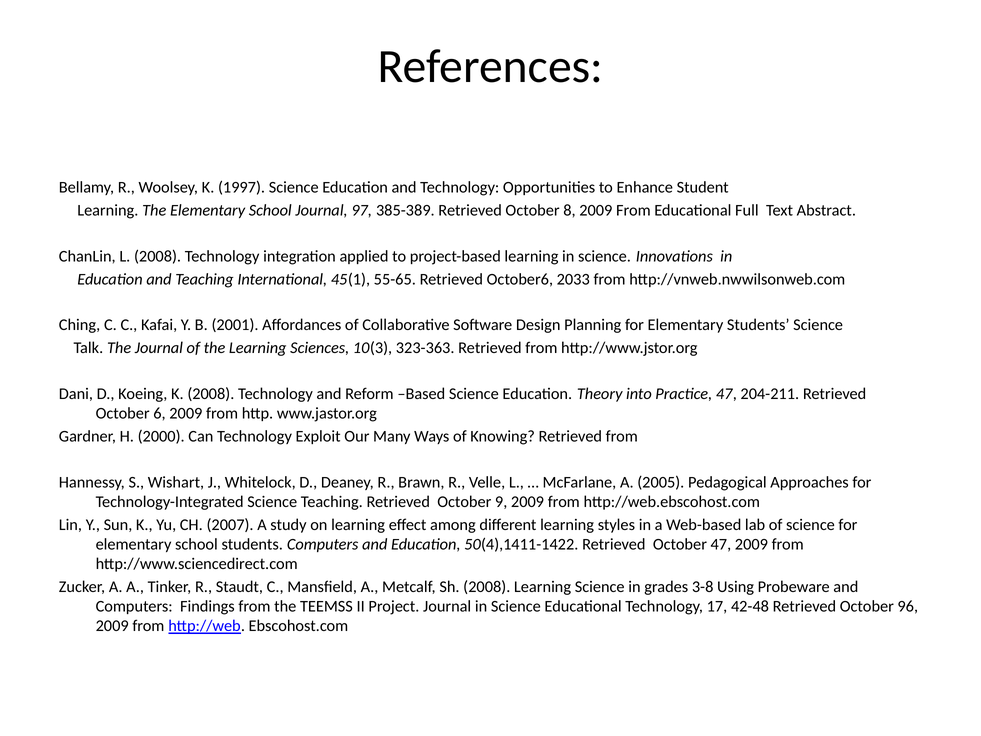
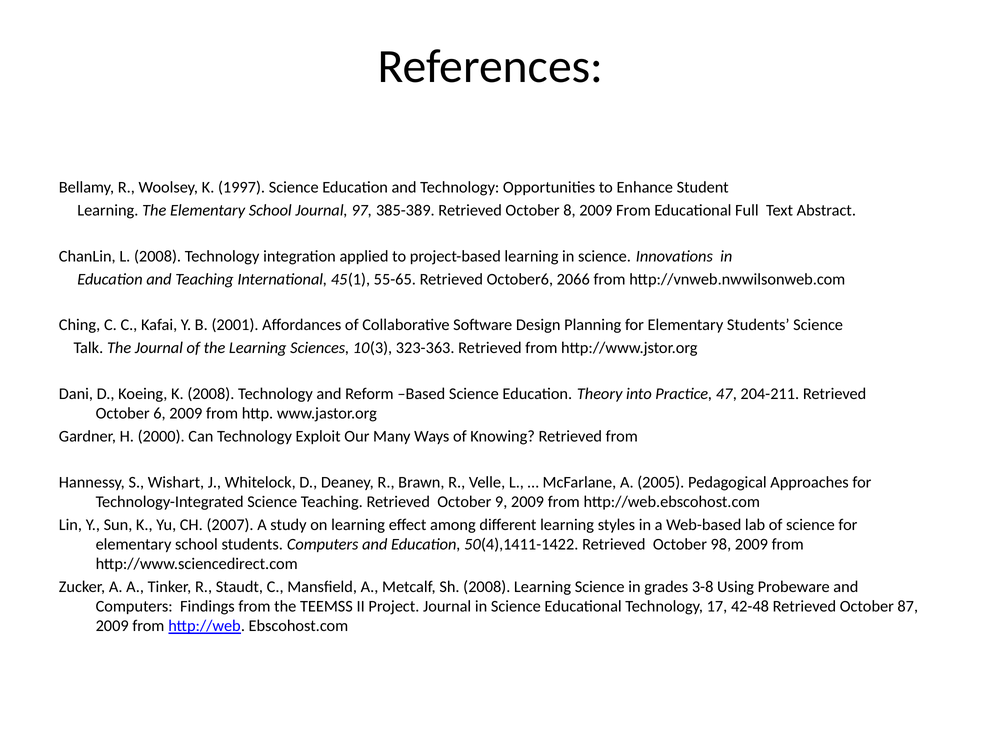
2033: 2033 -> 2066
October 47: 47 -> 98
96: 96 -> 87
